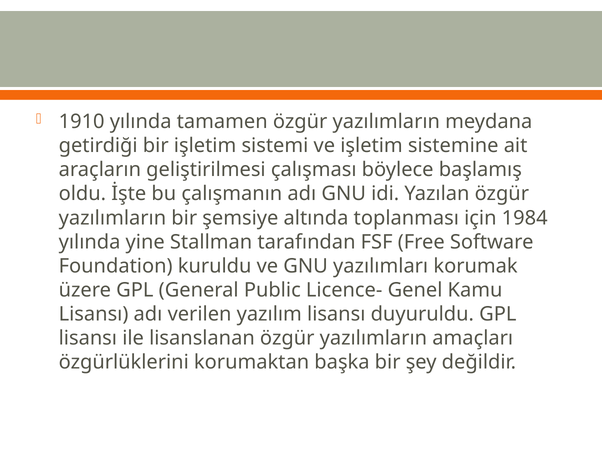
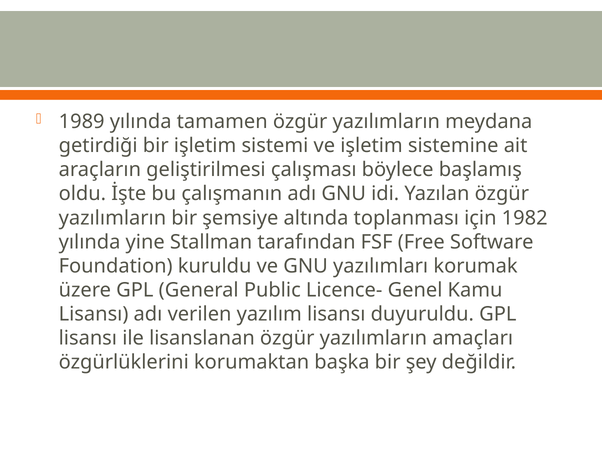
1910: 1910 -> 1989
1984: 1984 -> 1982
